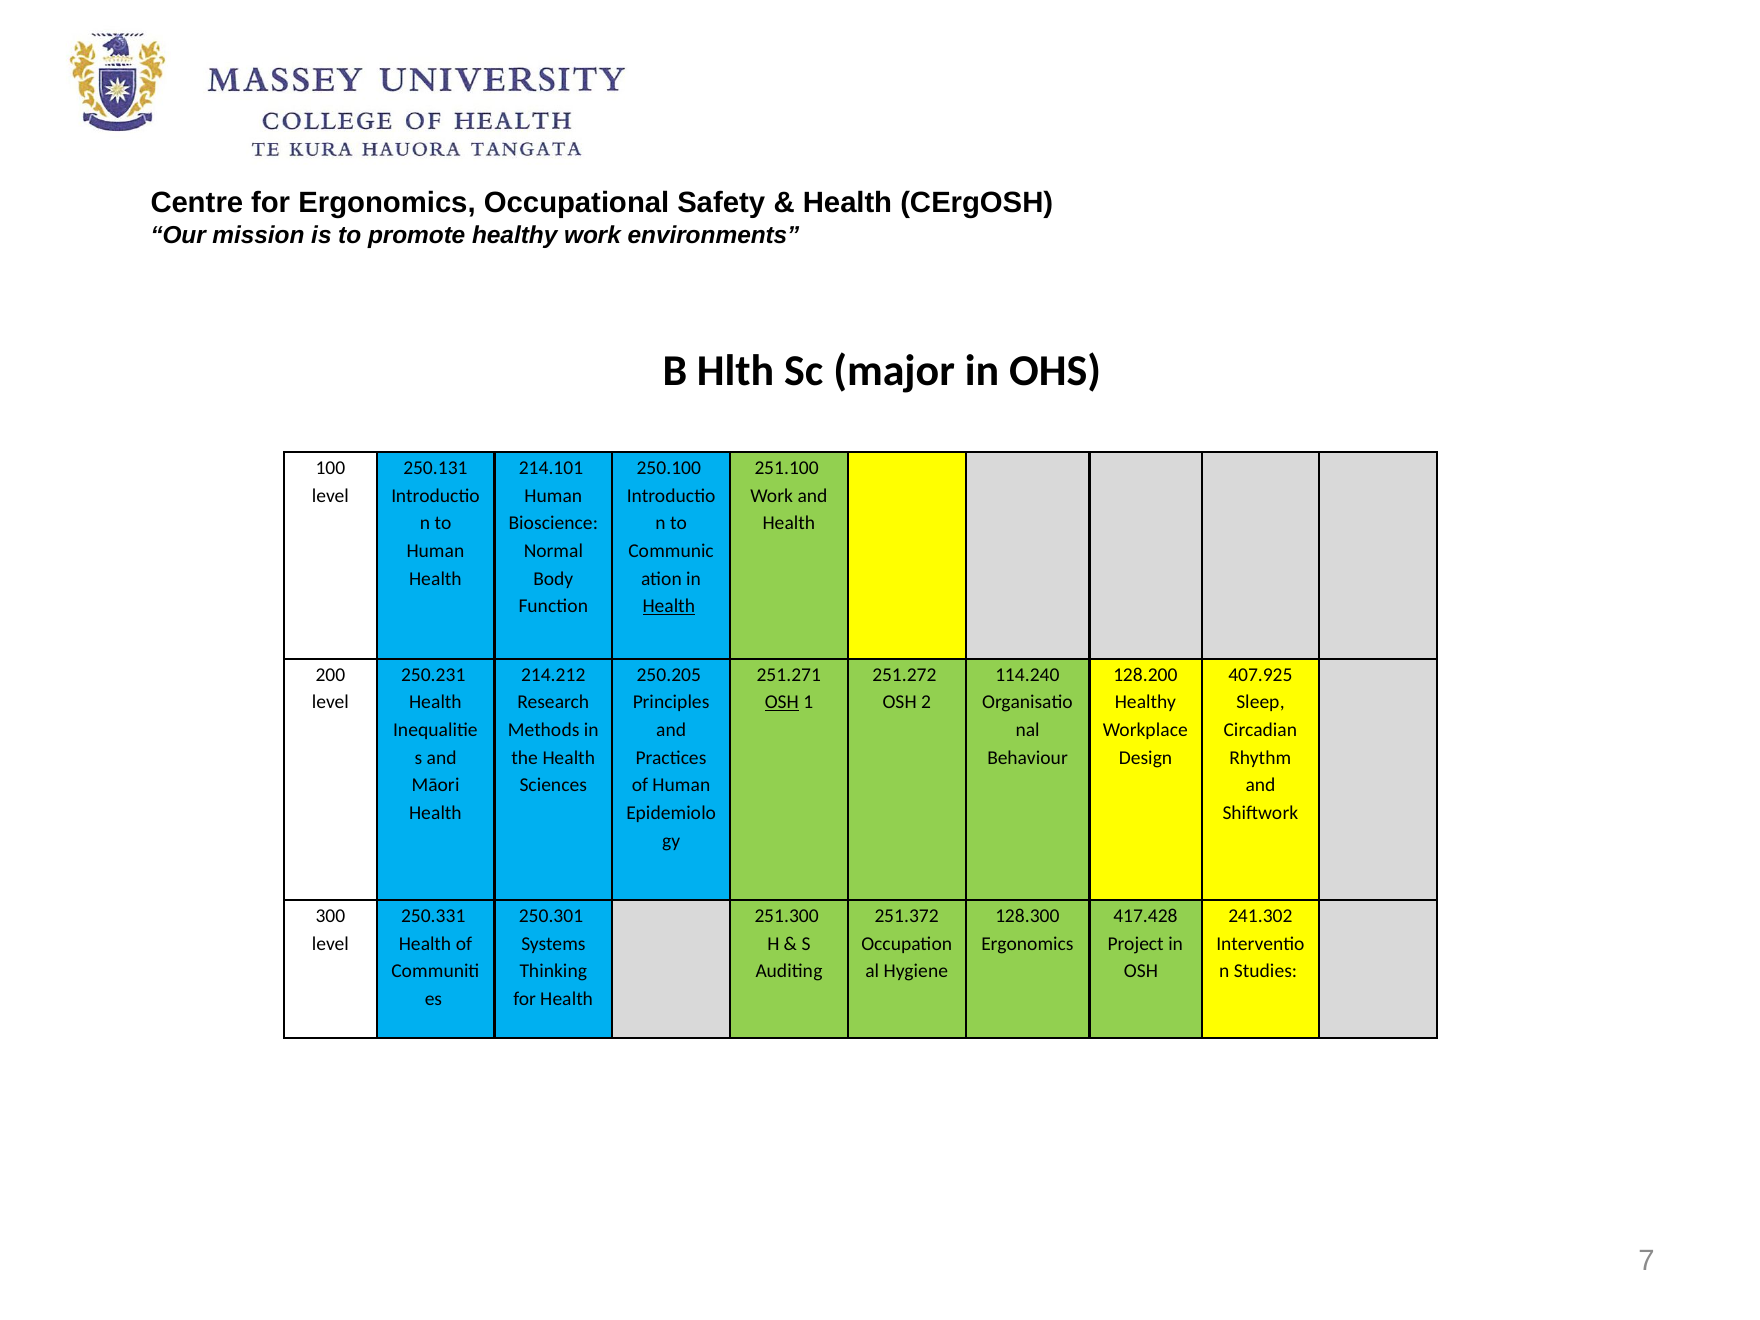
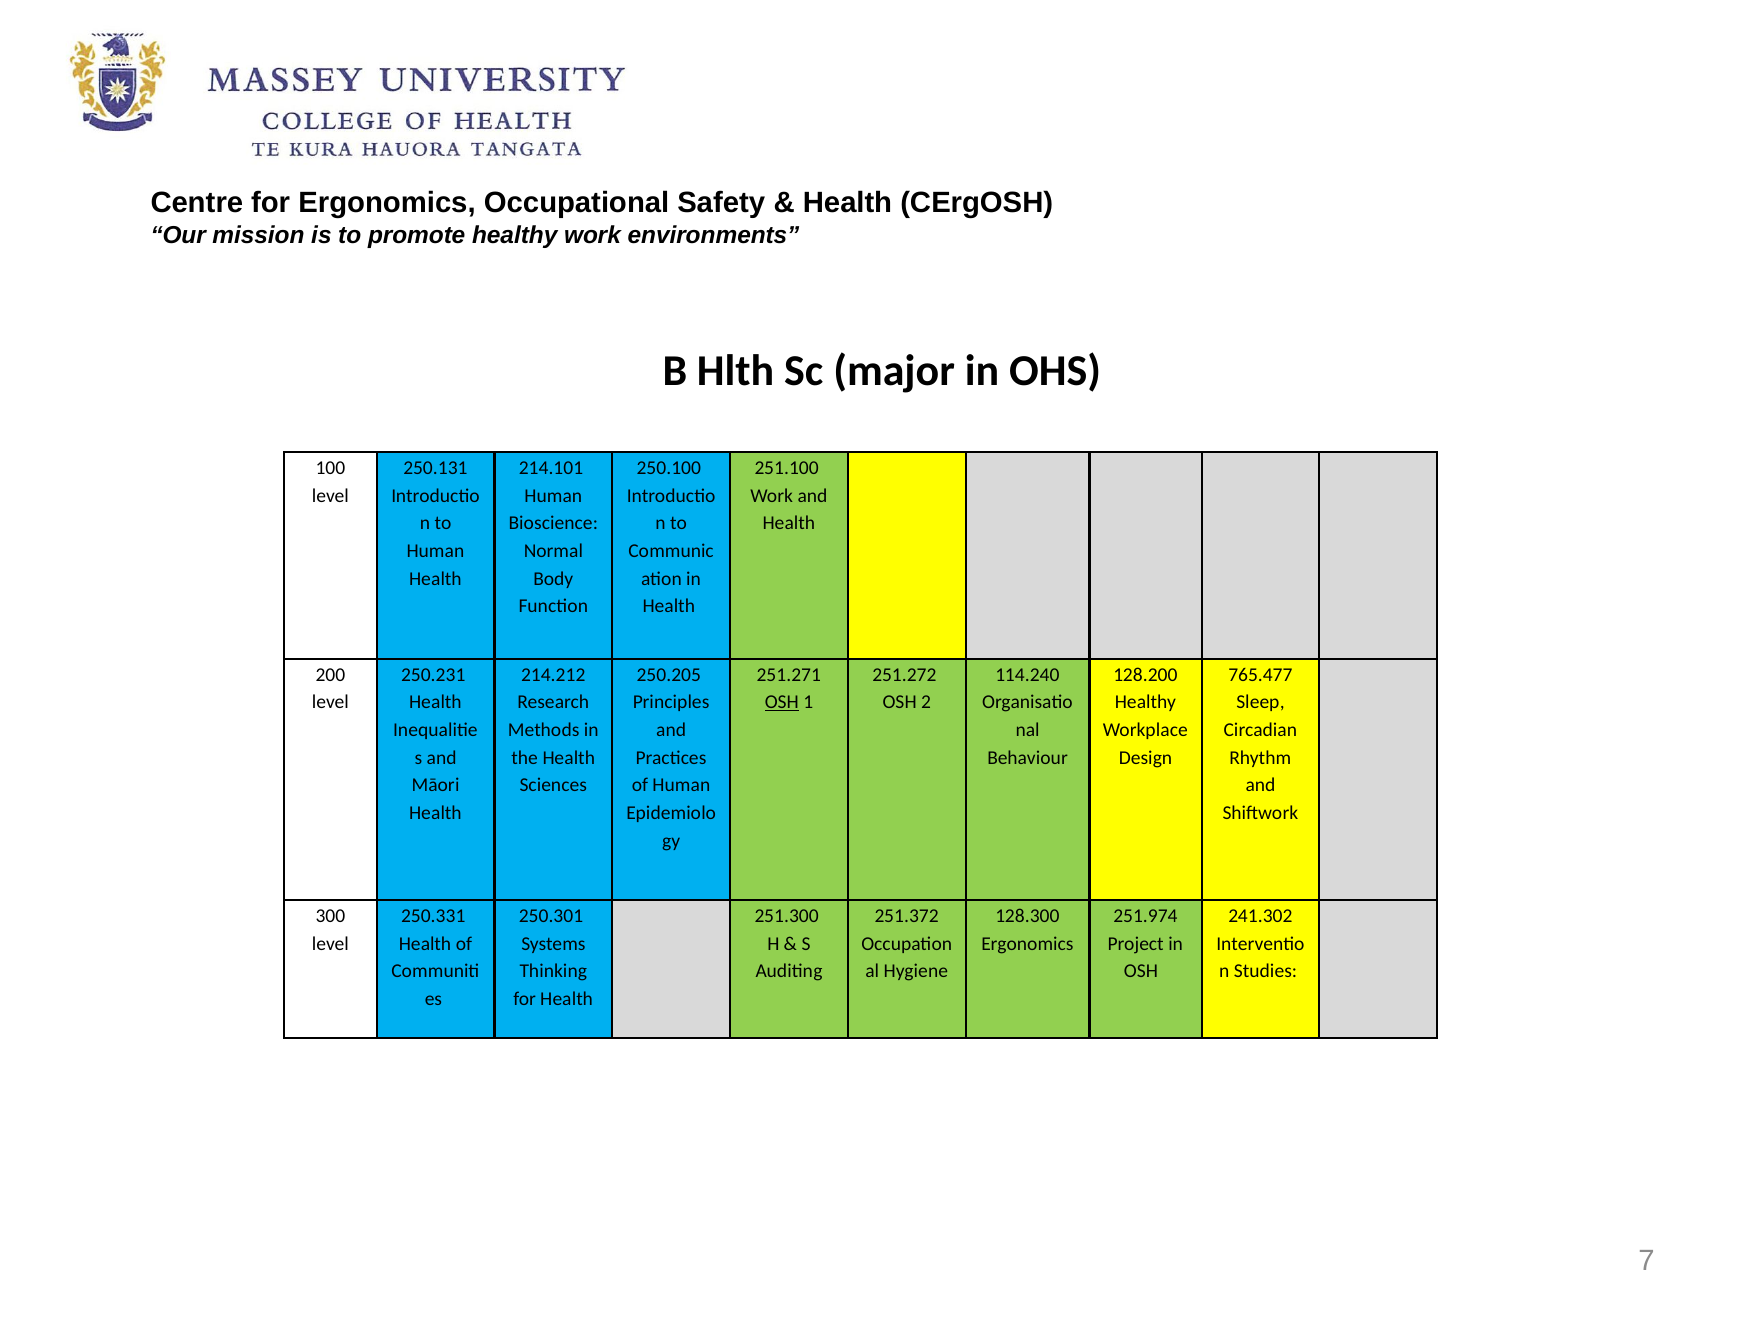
Health at (669, 606) underline: present -> none
407.925: 407.925 -> 765.477
417.428: 417.428 -> 251.974
